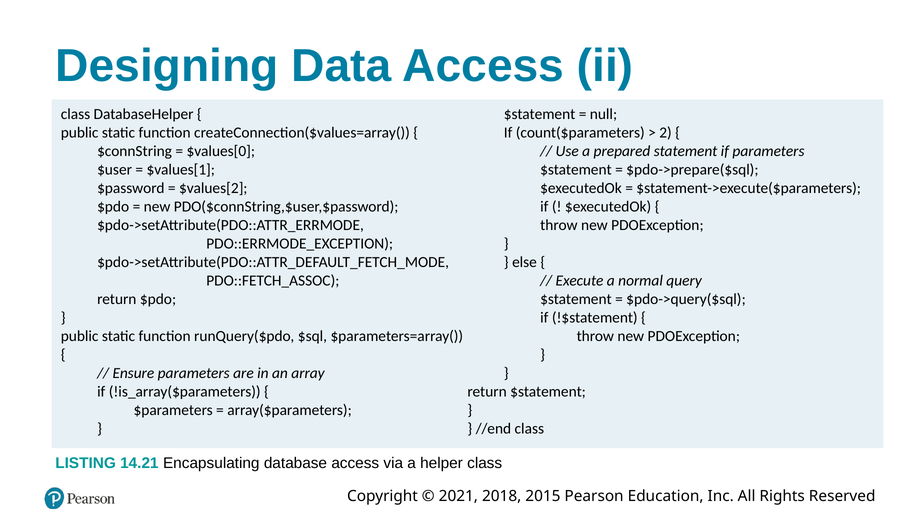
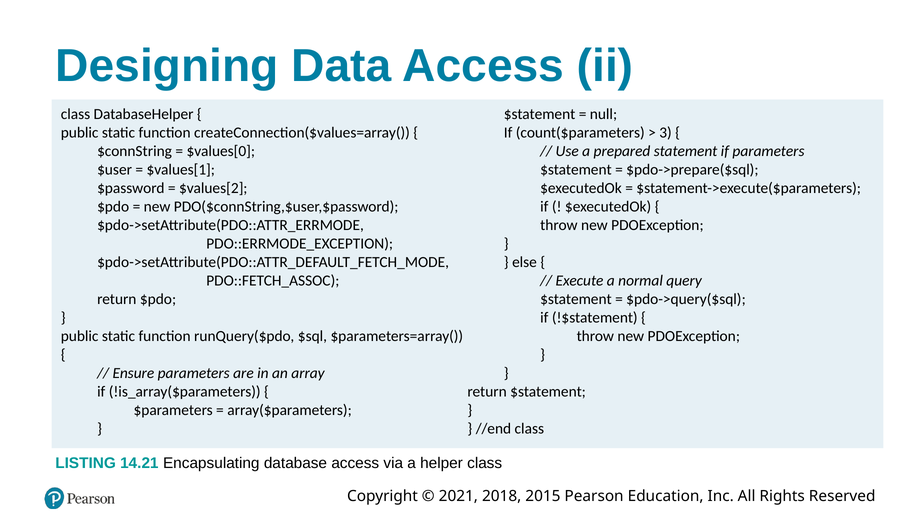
2: 2 -> 3
